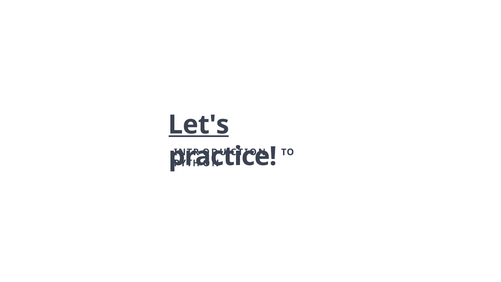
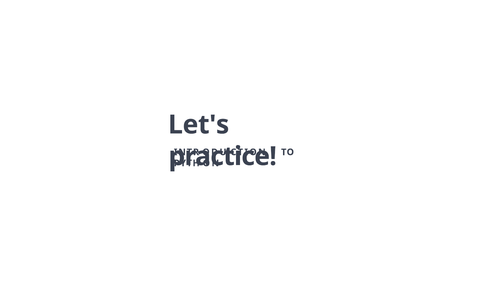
Let's underline: present -> none
